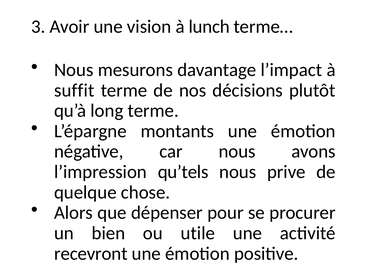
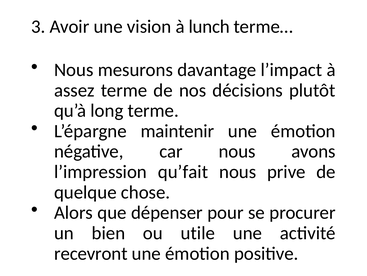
suffit: suffit -> assez
montants: montants -> maintenir
qu’tels: qu’tels -> qu’fait
